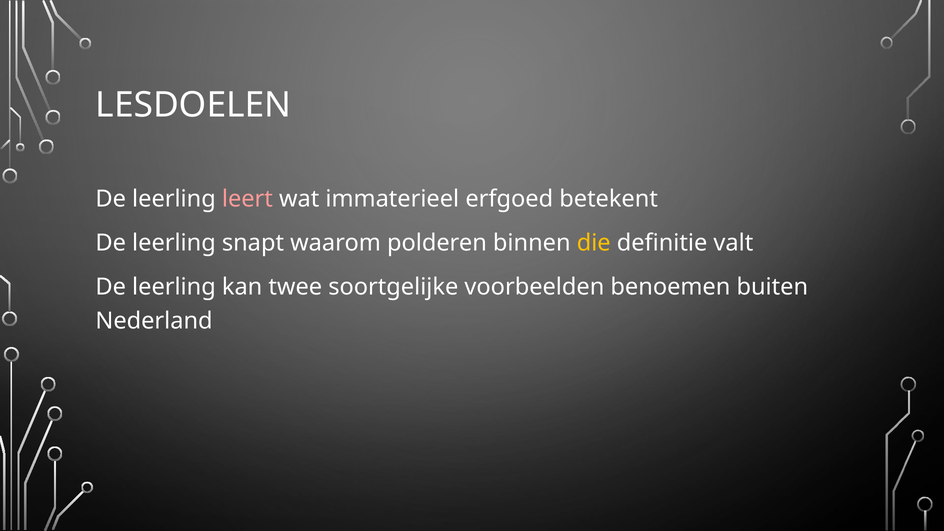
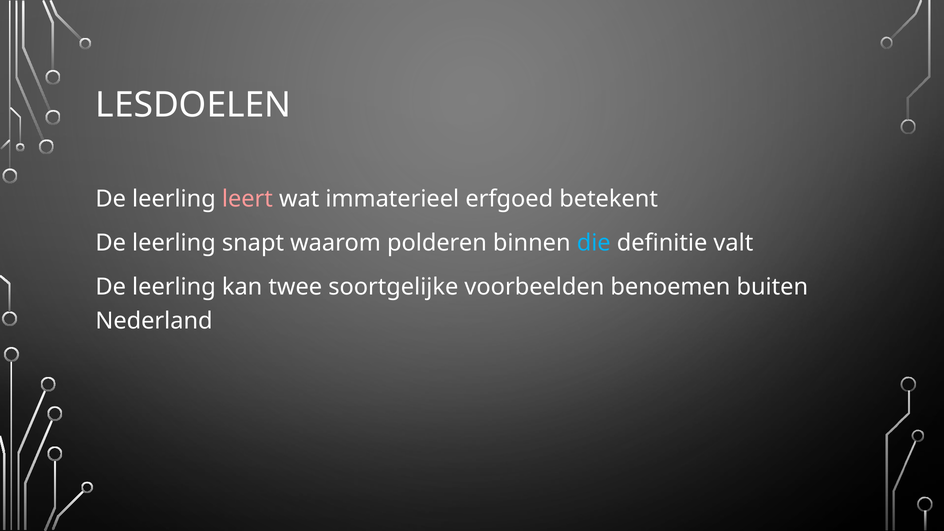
die colour: yellow -> light blue
